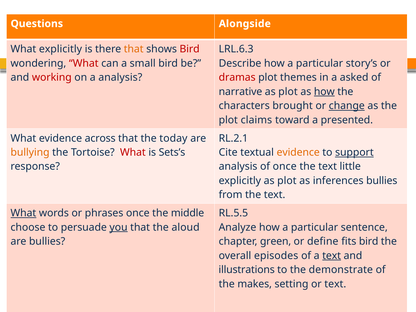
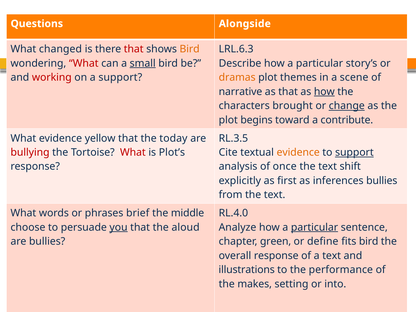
What explicitly: explicitly -> changed
that at (134, 49) colour: orange -> red
Bird at (190, 49) colour: red -> orange
small underline: none -> present
a analysis: analysis -> support
dramas colour: red -> orange
asked: asked -> scene
plot at (288, 92): plot -> that
claims: claims -> begins
presented: presented -> contribute
across: across -> yellow
RL.2.1: RL.2.1 -> RL.3.5
bullying colour: orange -> red
Sets’s: Sets’s -> Plot’s
little: little -> shift
explicitly as plot: plot -> first
What at (23, 213) underline: present -> none
phrases once: once -> brief
RL.5.5: RL.5.5 -> RL.4.0
particular at (315, 227) underline: none -> present
overall episodes: episodes -> response
text at (332, 256) underline: present -> none
demonstrate: demonstrate -> performance
or text: text -> into
